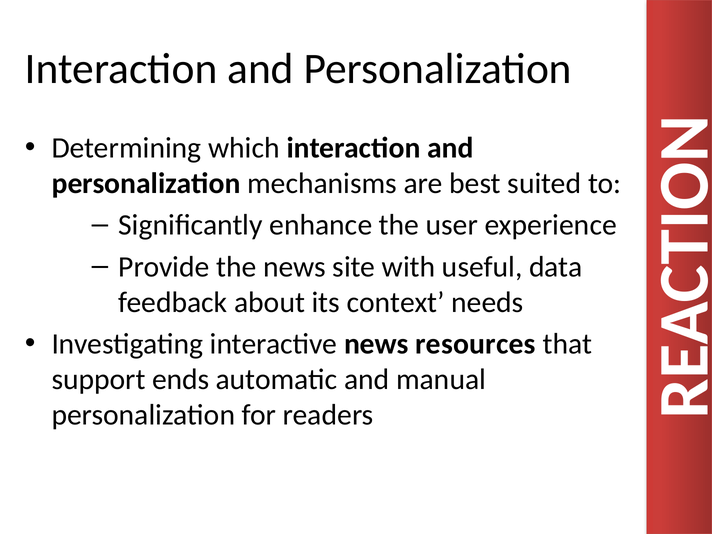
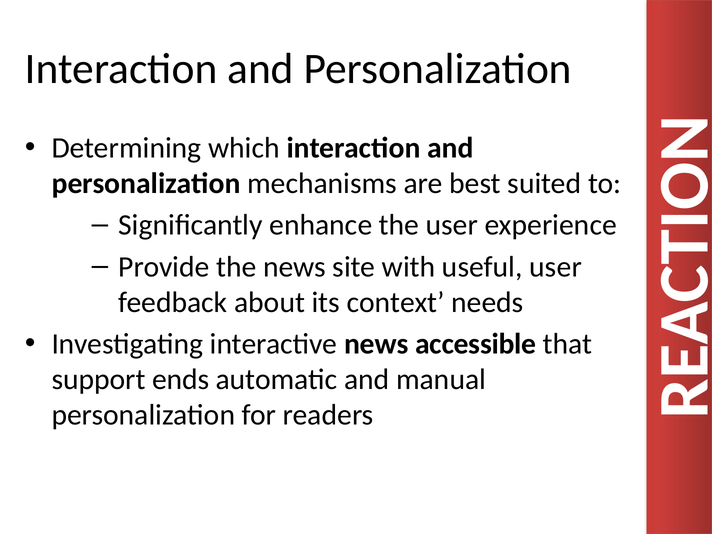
useful data: data -> user
resources: resources -> accessible
